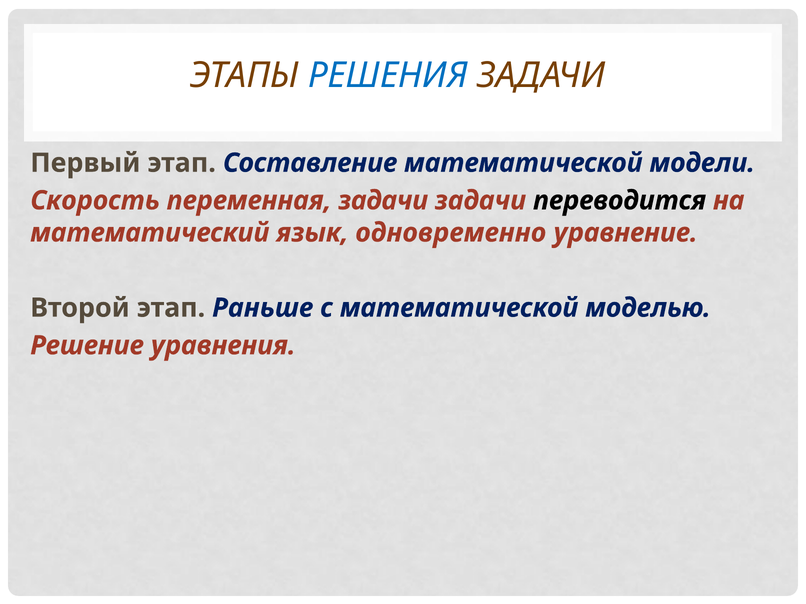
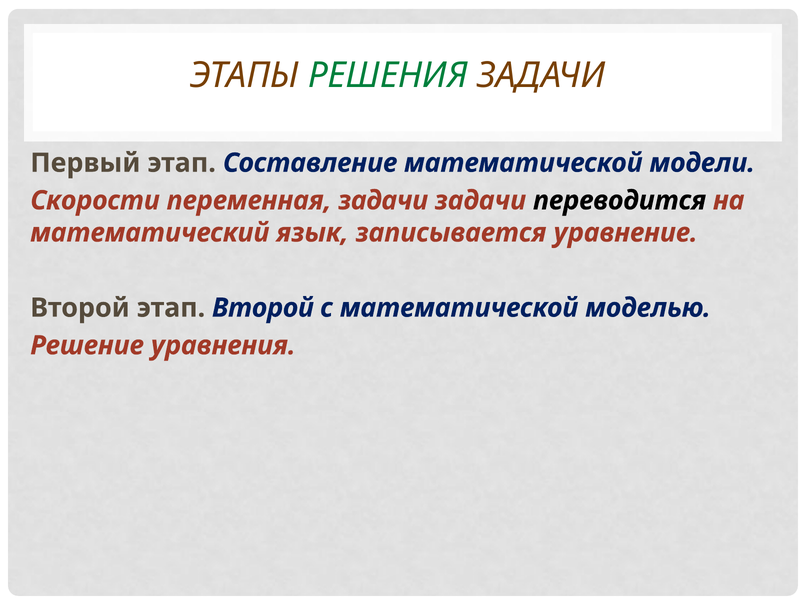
РЕШЕНИЯ colour: blue -> green
Скорость: Скорость -> Скорости
одновременно: одновременно -> записывается
этап Раньше: Раньше -> Второй
